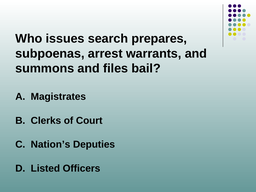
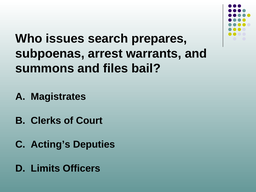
Nation’s: Nation’s -> Acting’s
Listed: Listed -> Limits
